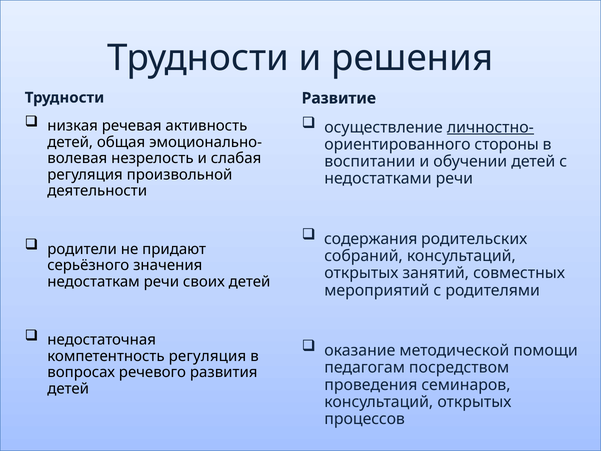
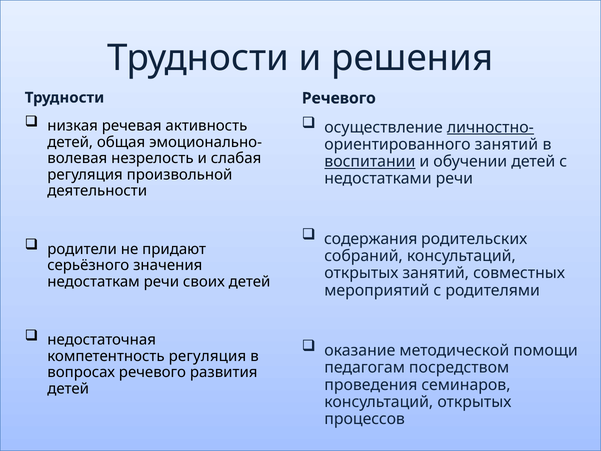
Развитие at (339, 98): Развитие -> Речевого
ориентированного стороны: стороны -> занятий
воспитании underline: none -> present
